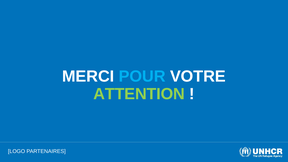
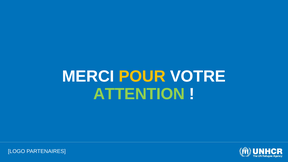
POUR colour: light blue -> yellow
